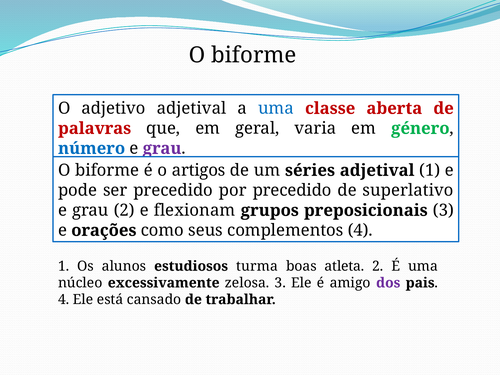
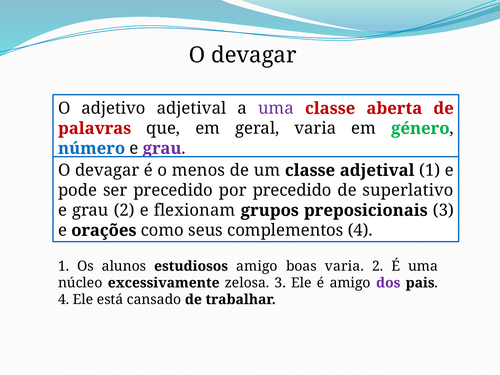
biforme at (254, 55): biforme -> devagar
uma at (276, 108) colour: blue -> purple
biforme at (107, 170): biforme -> devagar
artigos: artigos -> menos
um séries: séries -> classe
estudiosos turma: turma -> amigo
boas atleta: atleta -> varia
